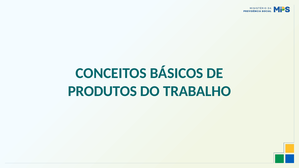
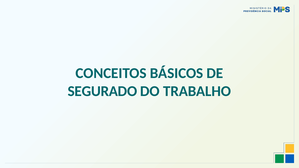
PRODUTOS: PRODUTOS -> SEGURADO
